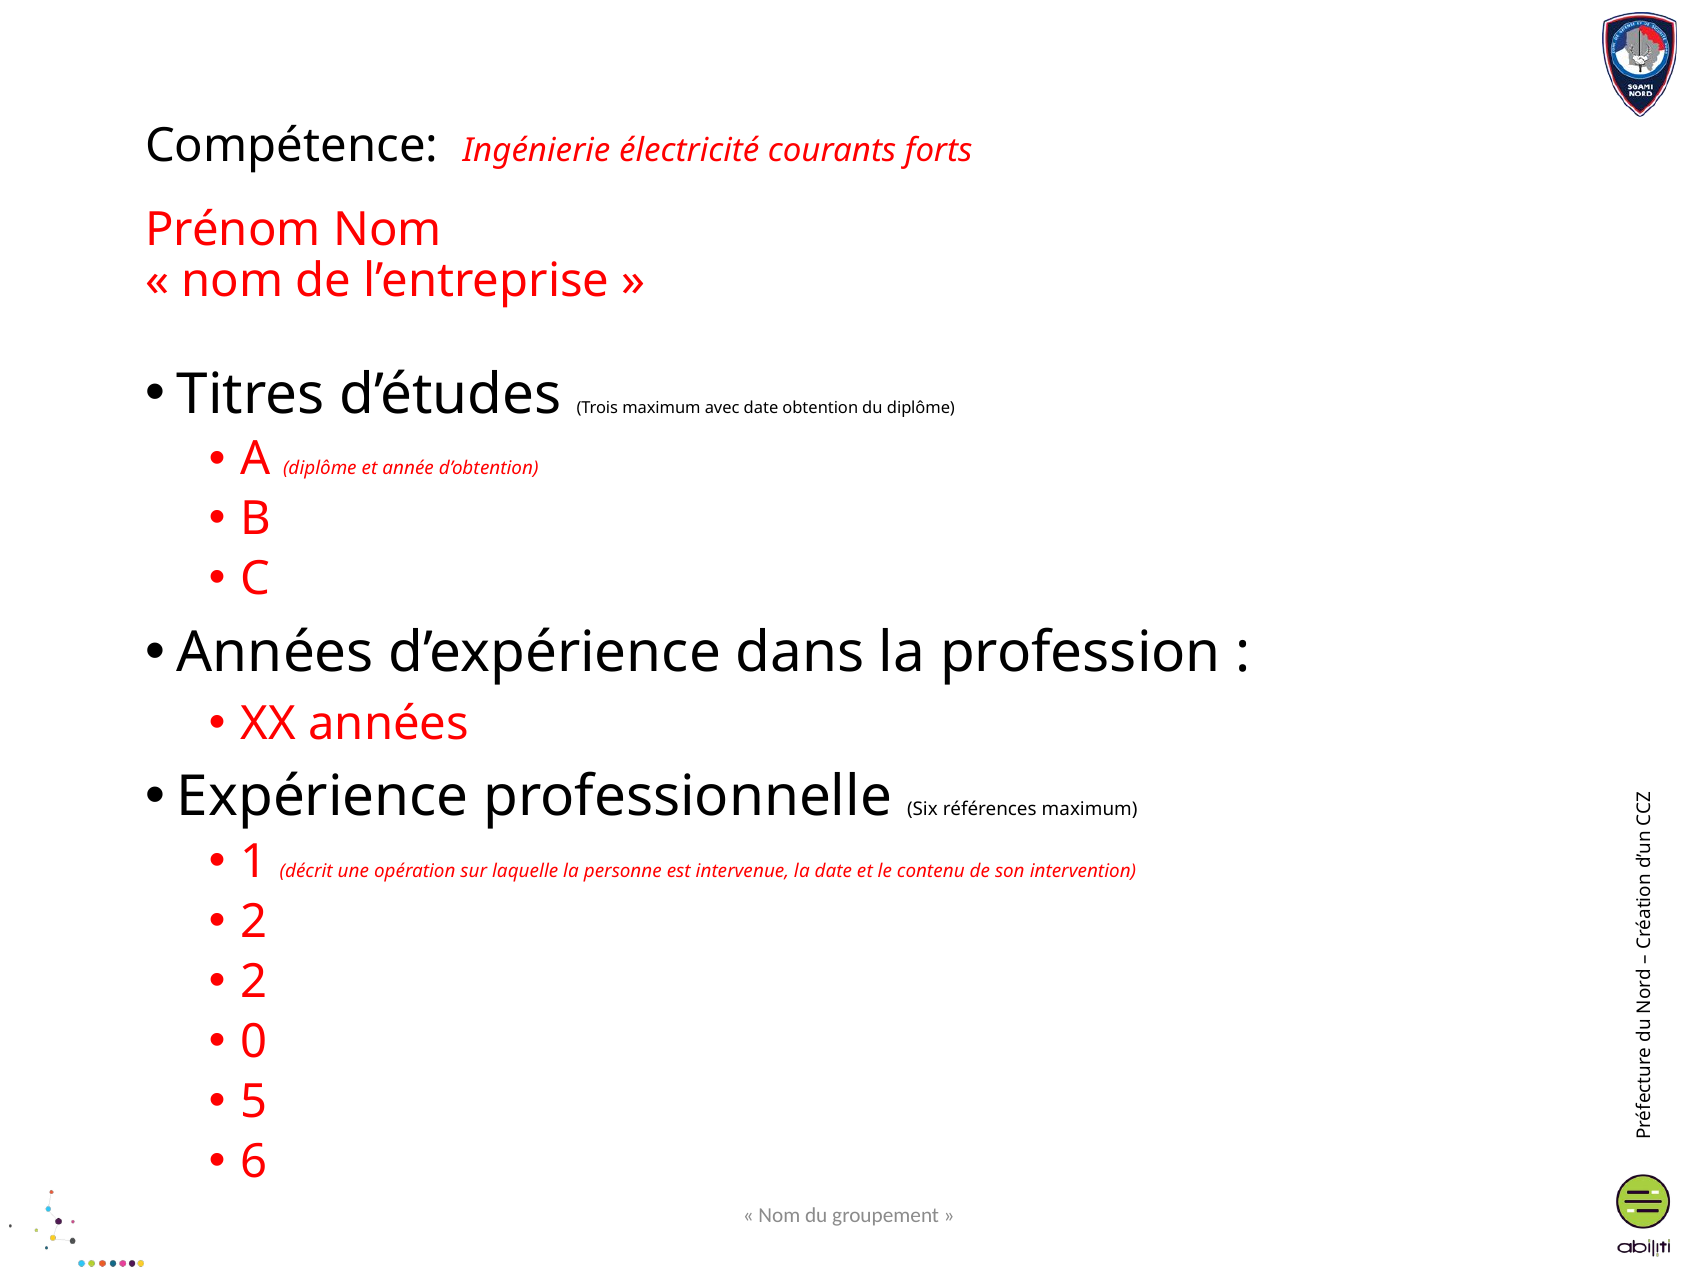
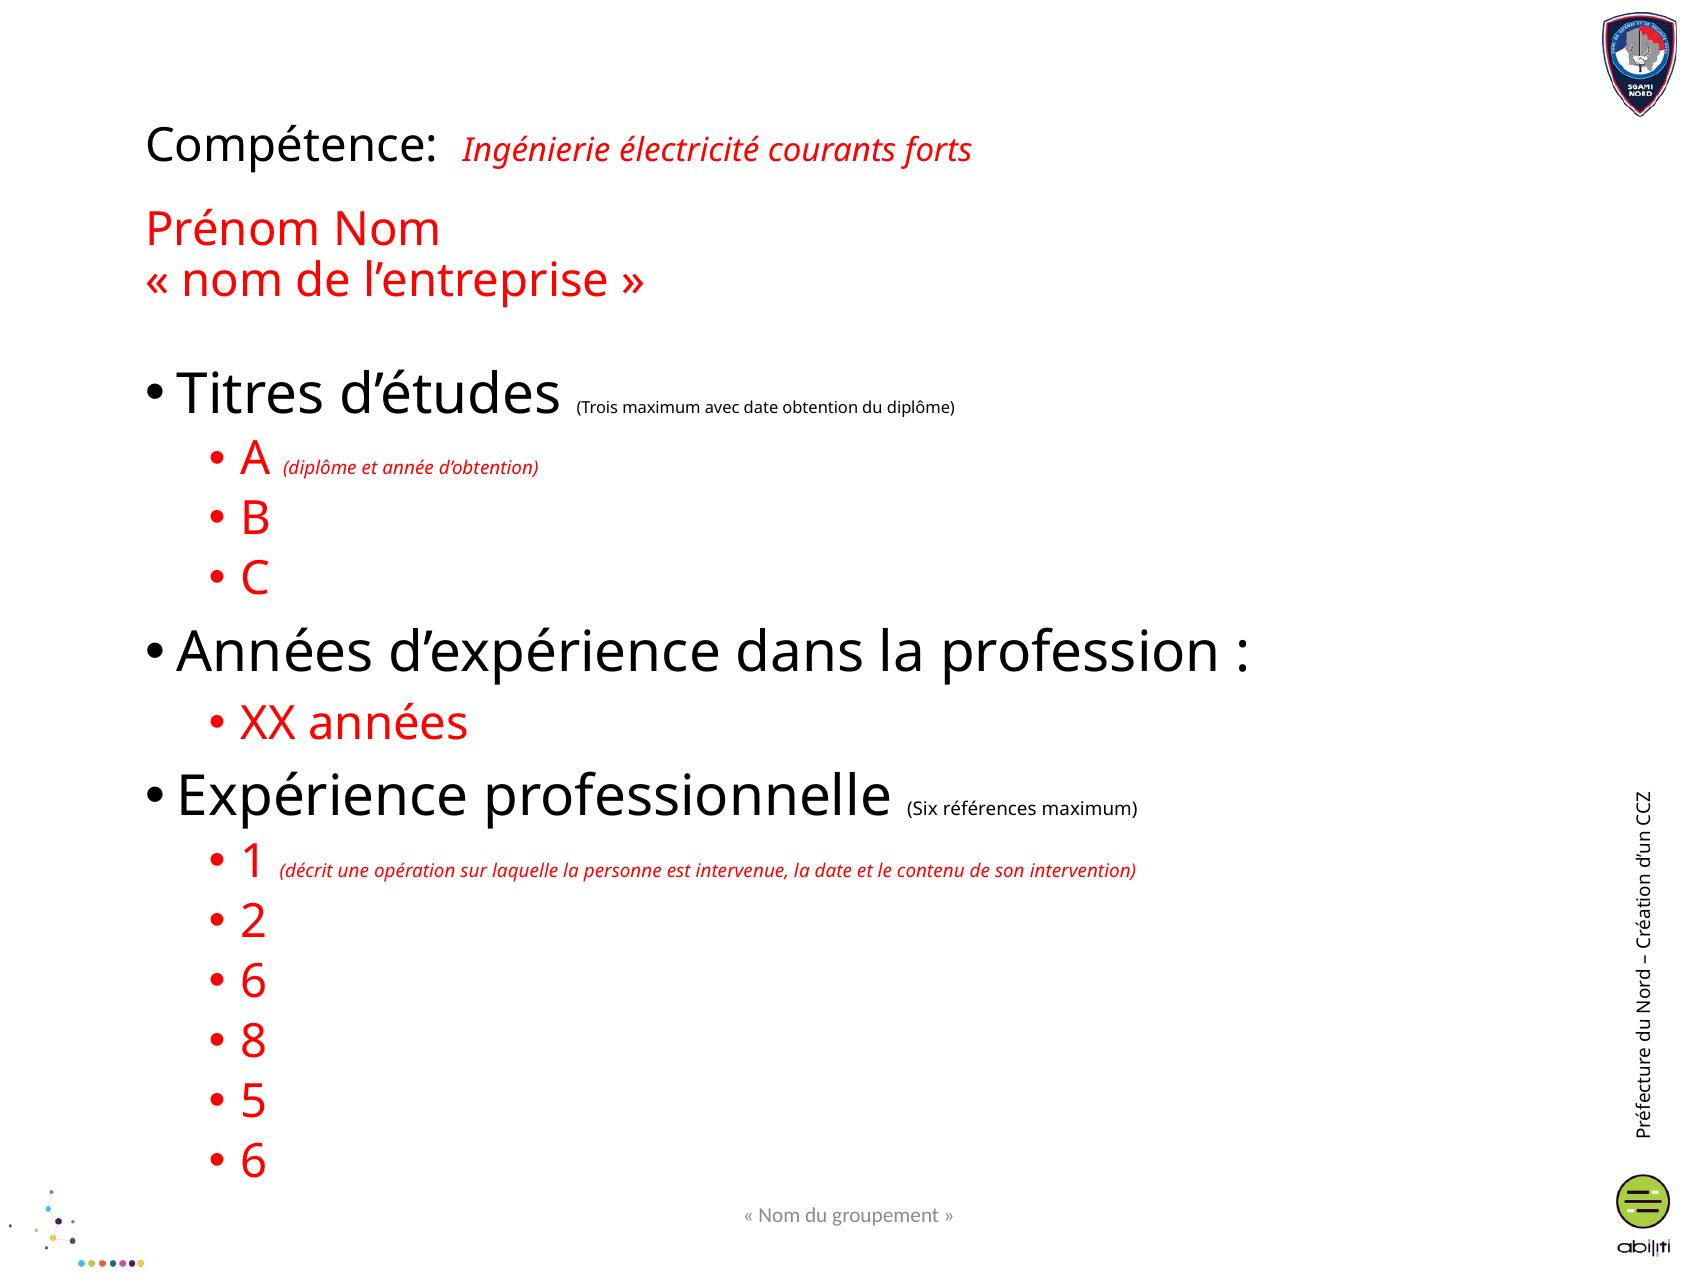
2 at (254, 981): 2 -> 6
0: 0 -> 8
